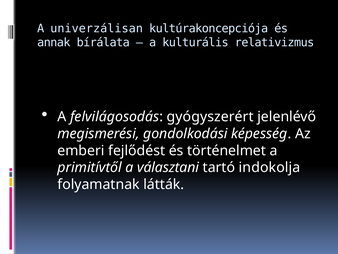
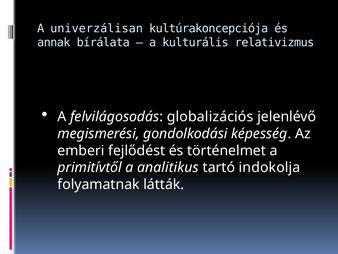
gyógyszerért: gyógyszerért -> globalizációs
választani: választani -> analitikus
